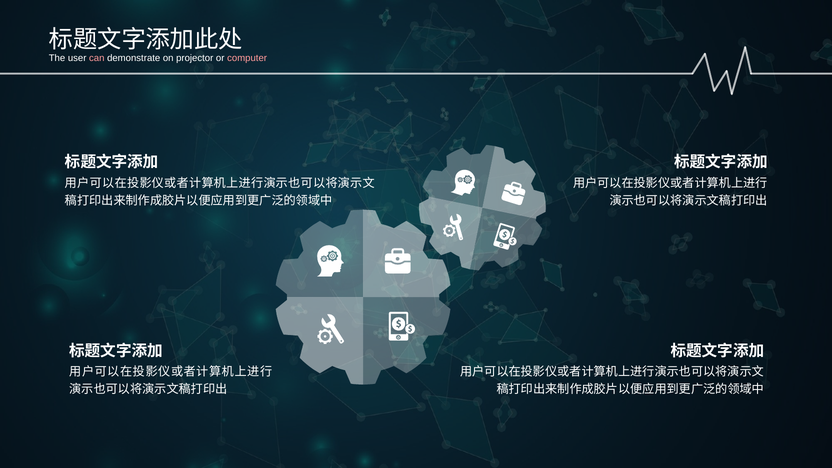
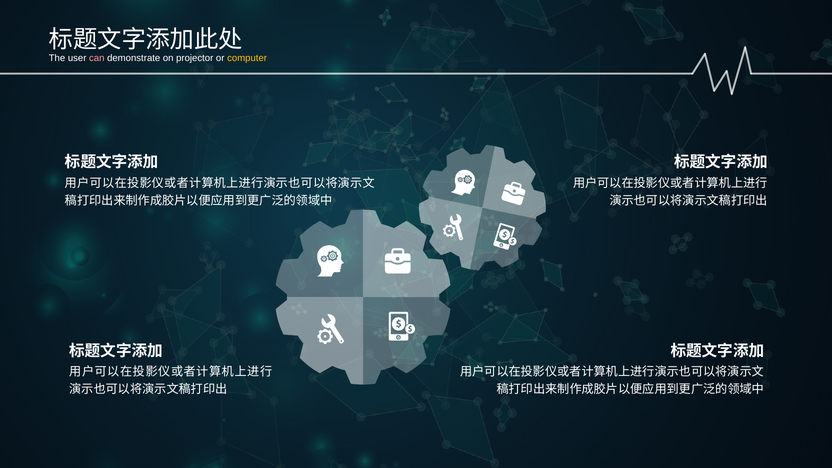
computer colour: pink -> yellow
